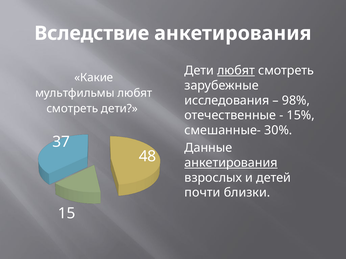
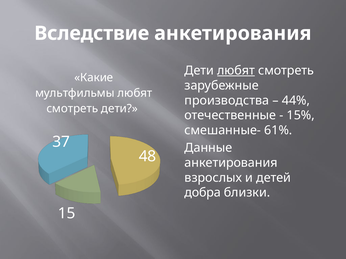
исследования: исследования -> производства
98%: 98% -> 44%
30%: 30% -> 61%
анкетирования at (231, 163) underline: present -> none
почти: почти -> добра
